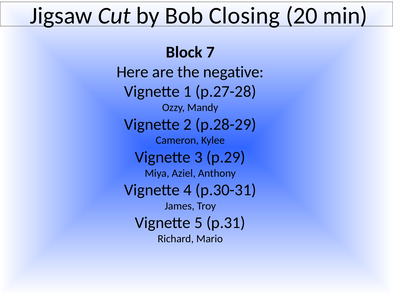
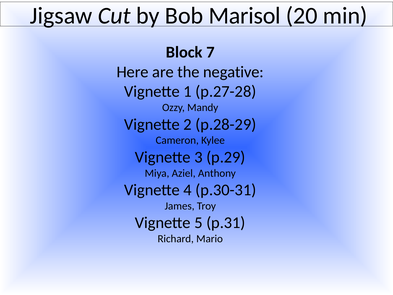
Closing: Closing -> Marisol
